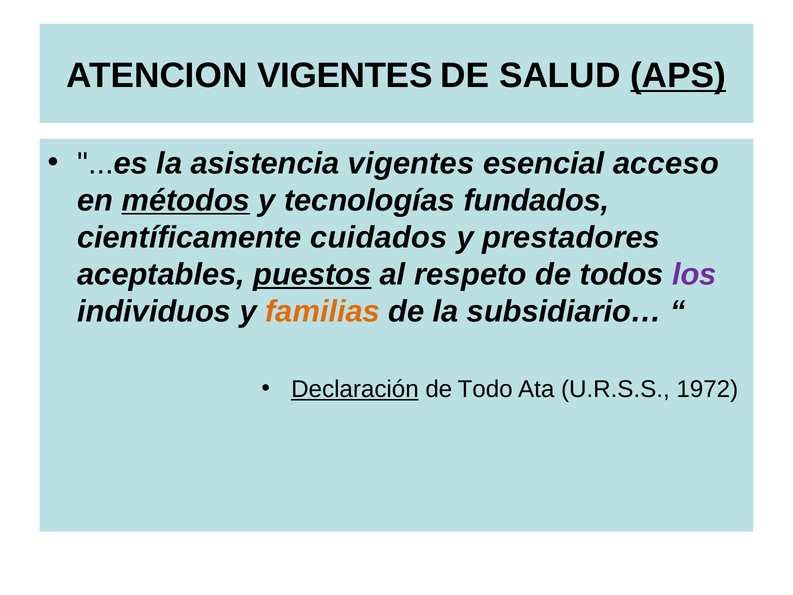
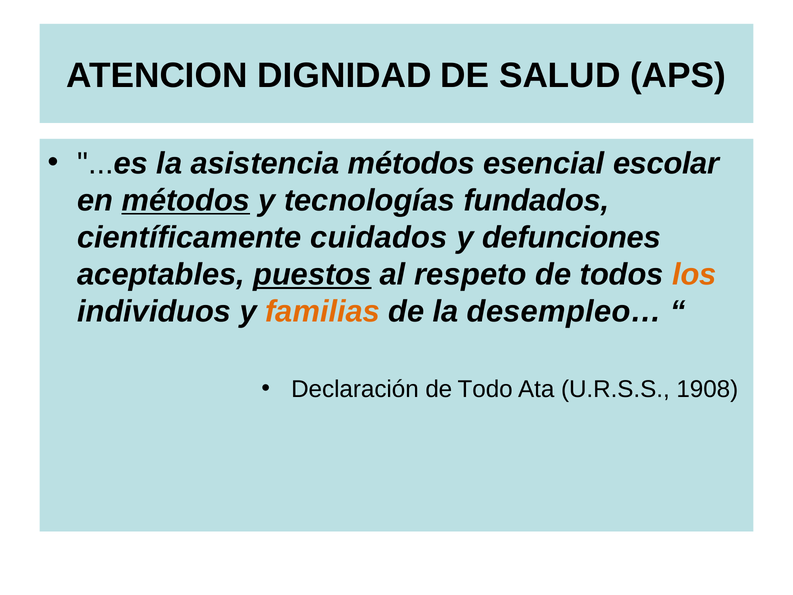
ATENCION VIGENTES: VIGENTES -> DIGNIDAD
APS underline: present -> none
asistencia vigentes: vigentes -> métodos
acceso: acceso -> escolar
prestadores: prestadores -> defunciones
los colour: purple -> orange
subsidiario…: subsidiario… -> desempleo…
Declaración underline: present -> none
1972: 1972 -> 1908
